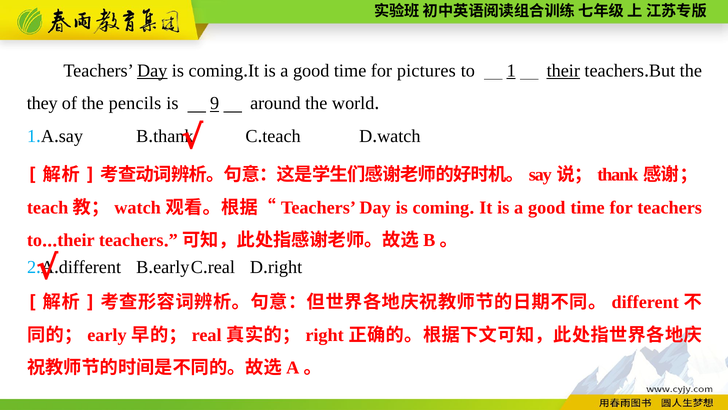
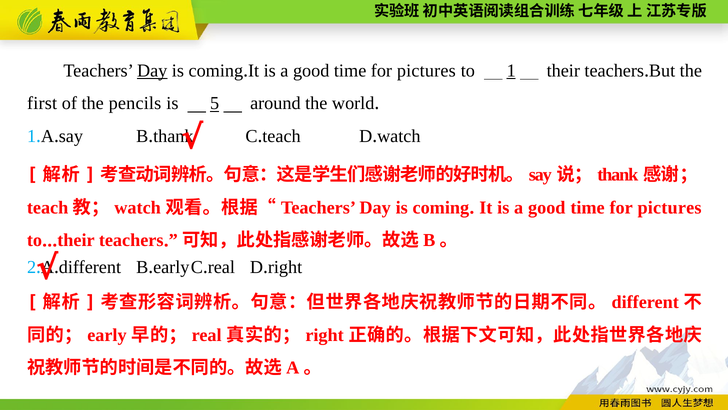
their at (563, 70) underline: present -> none
they: they -> first
9: 9 -> 5
teachers at (670, 207): teachers -> pictures
